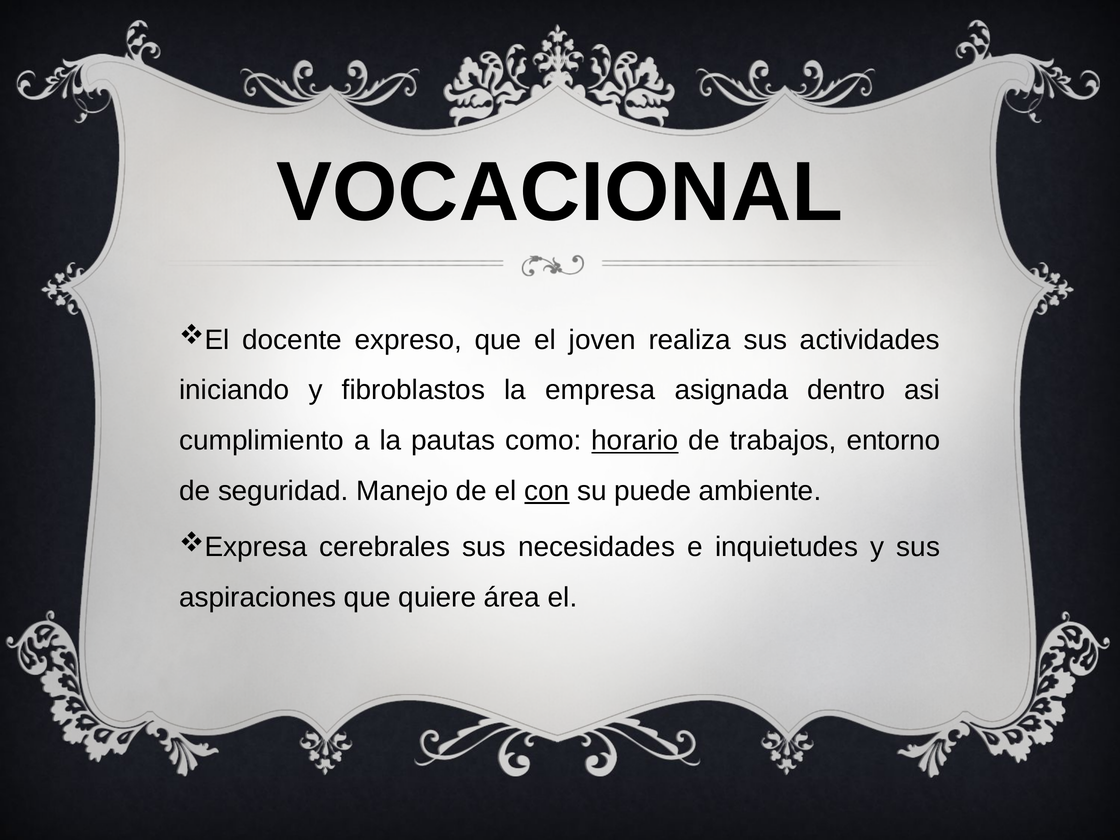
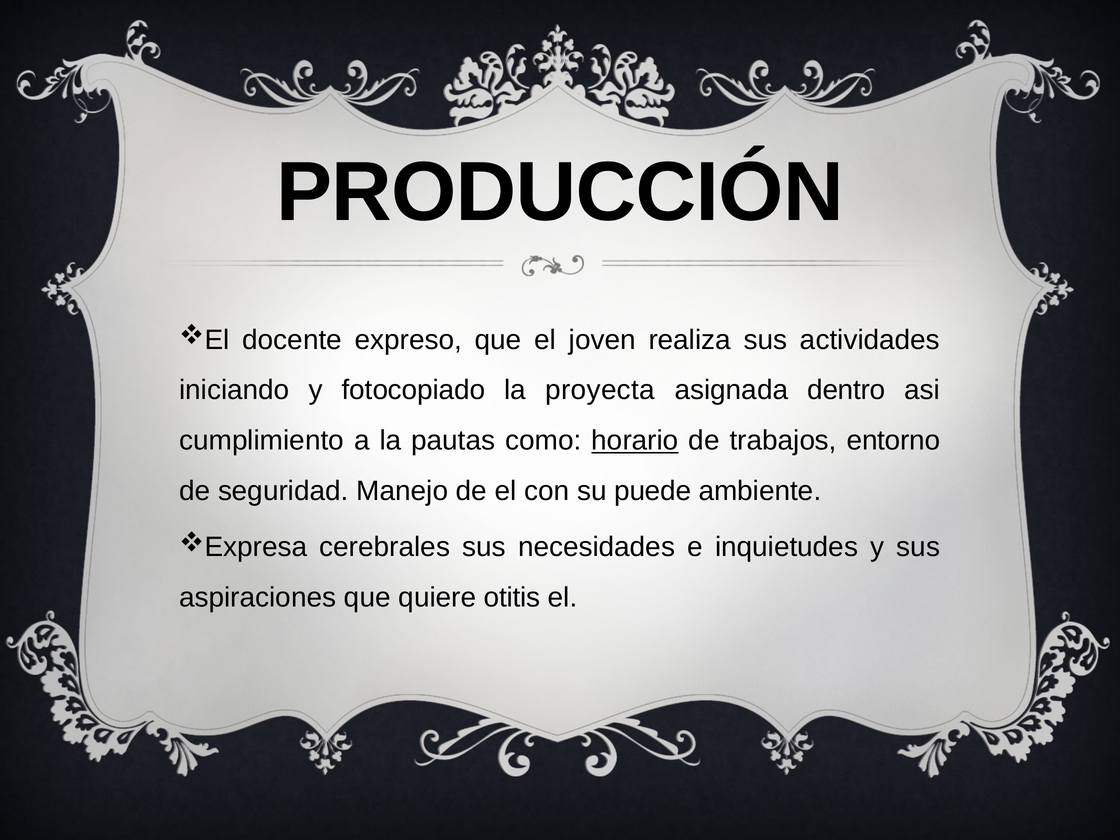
VOCACIONAL: VOCACIONAL -> PRODUCCIÓN
fibroblastos: fibroblastos -> fotocopiado
empresa: empresa -> proyecta
con underline: present -> none
área: área -> otitis
